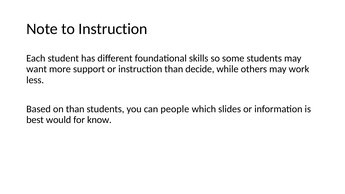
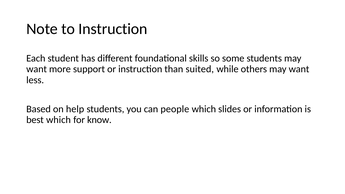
decide: decide -> suited
others may work: work -> want
on than: than -> help
best would: would -> which
